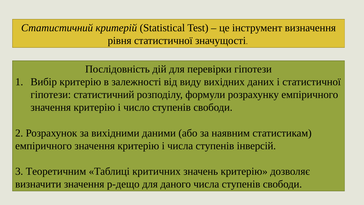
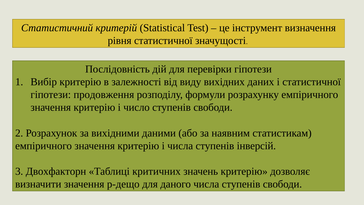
гіпотези статистичний: статистичний -> продовження
Теоретичним: Теоретичним -> Двохфакторн
